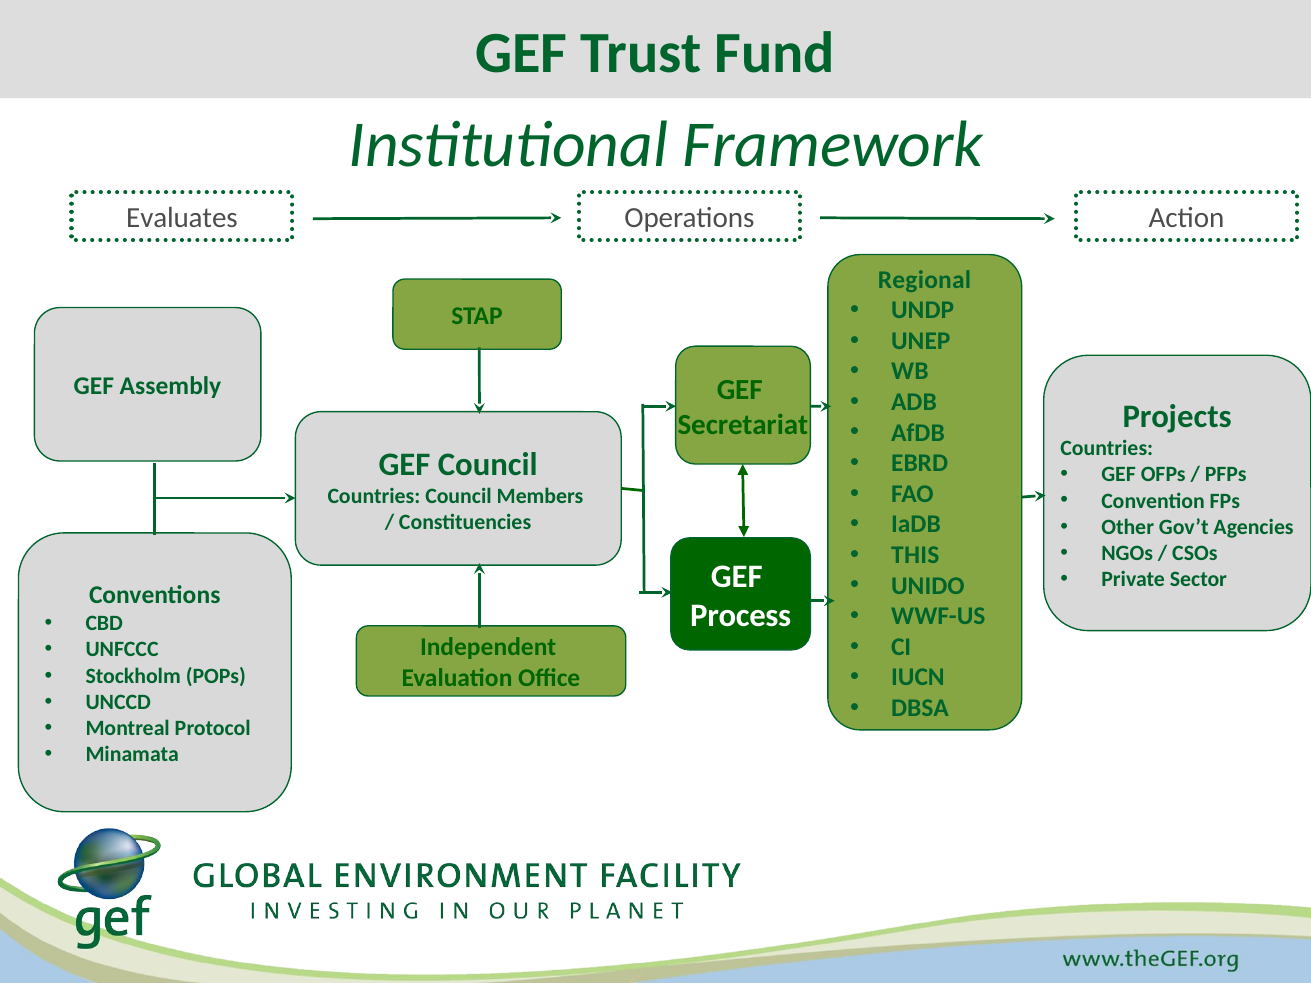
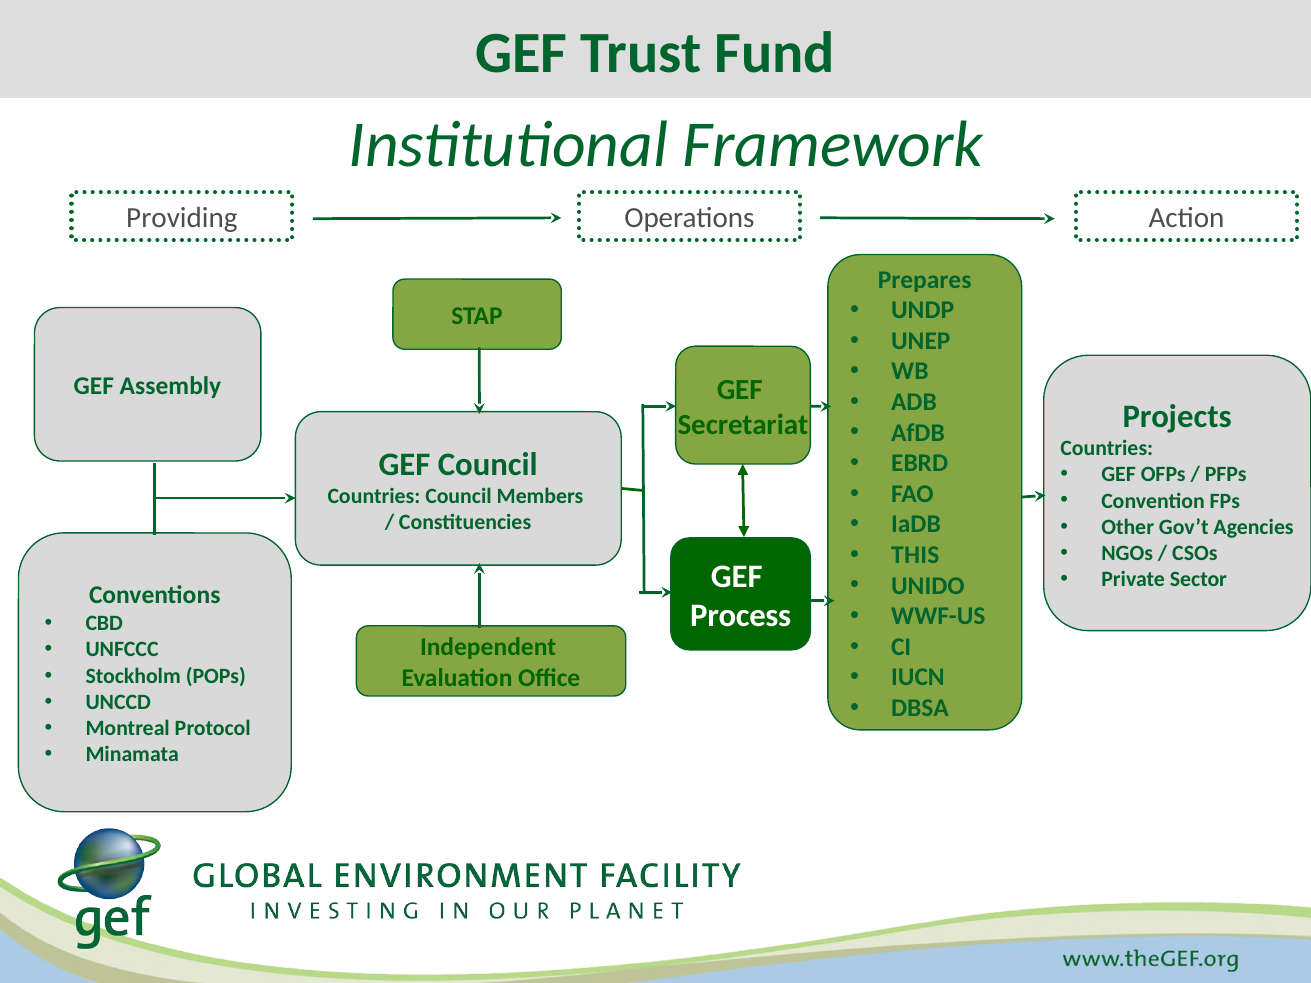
Evaluates: Evaluates -> Providing
Regional: Regional -> Prepares
